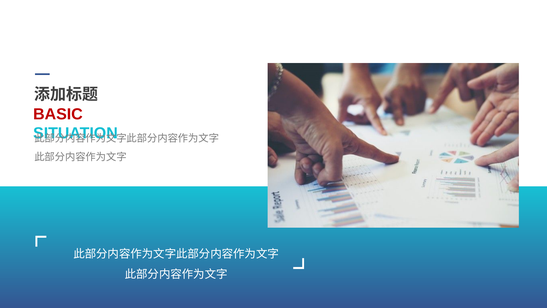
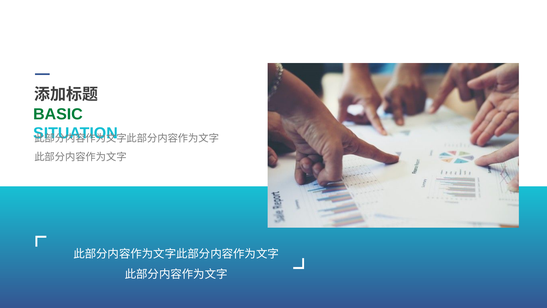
BASIC colour: red -> green
